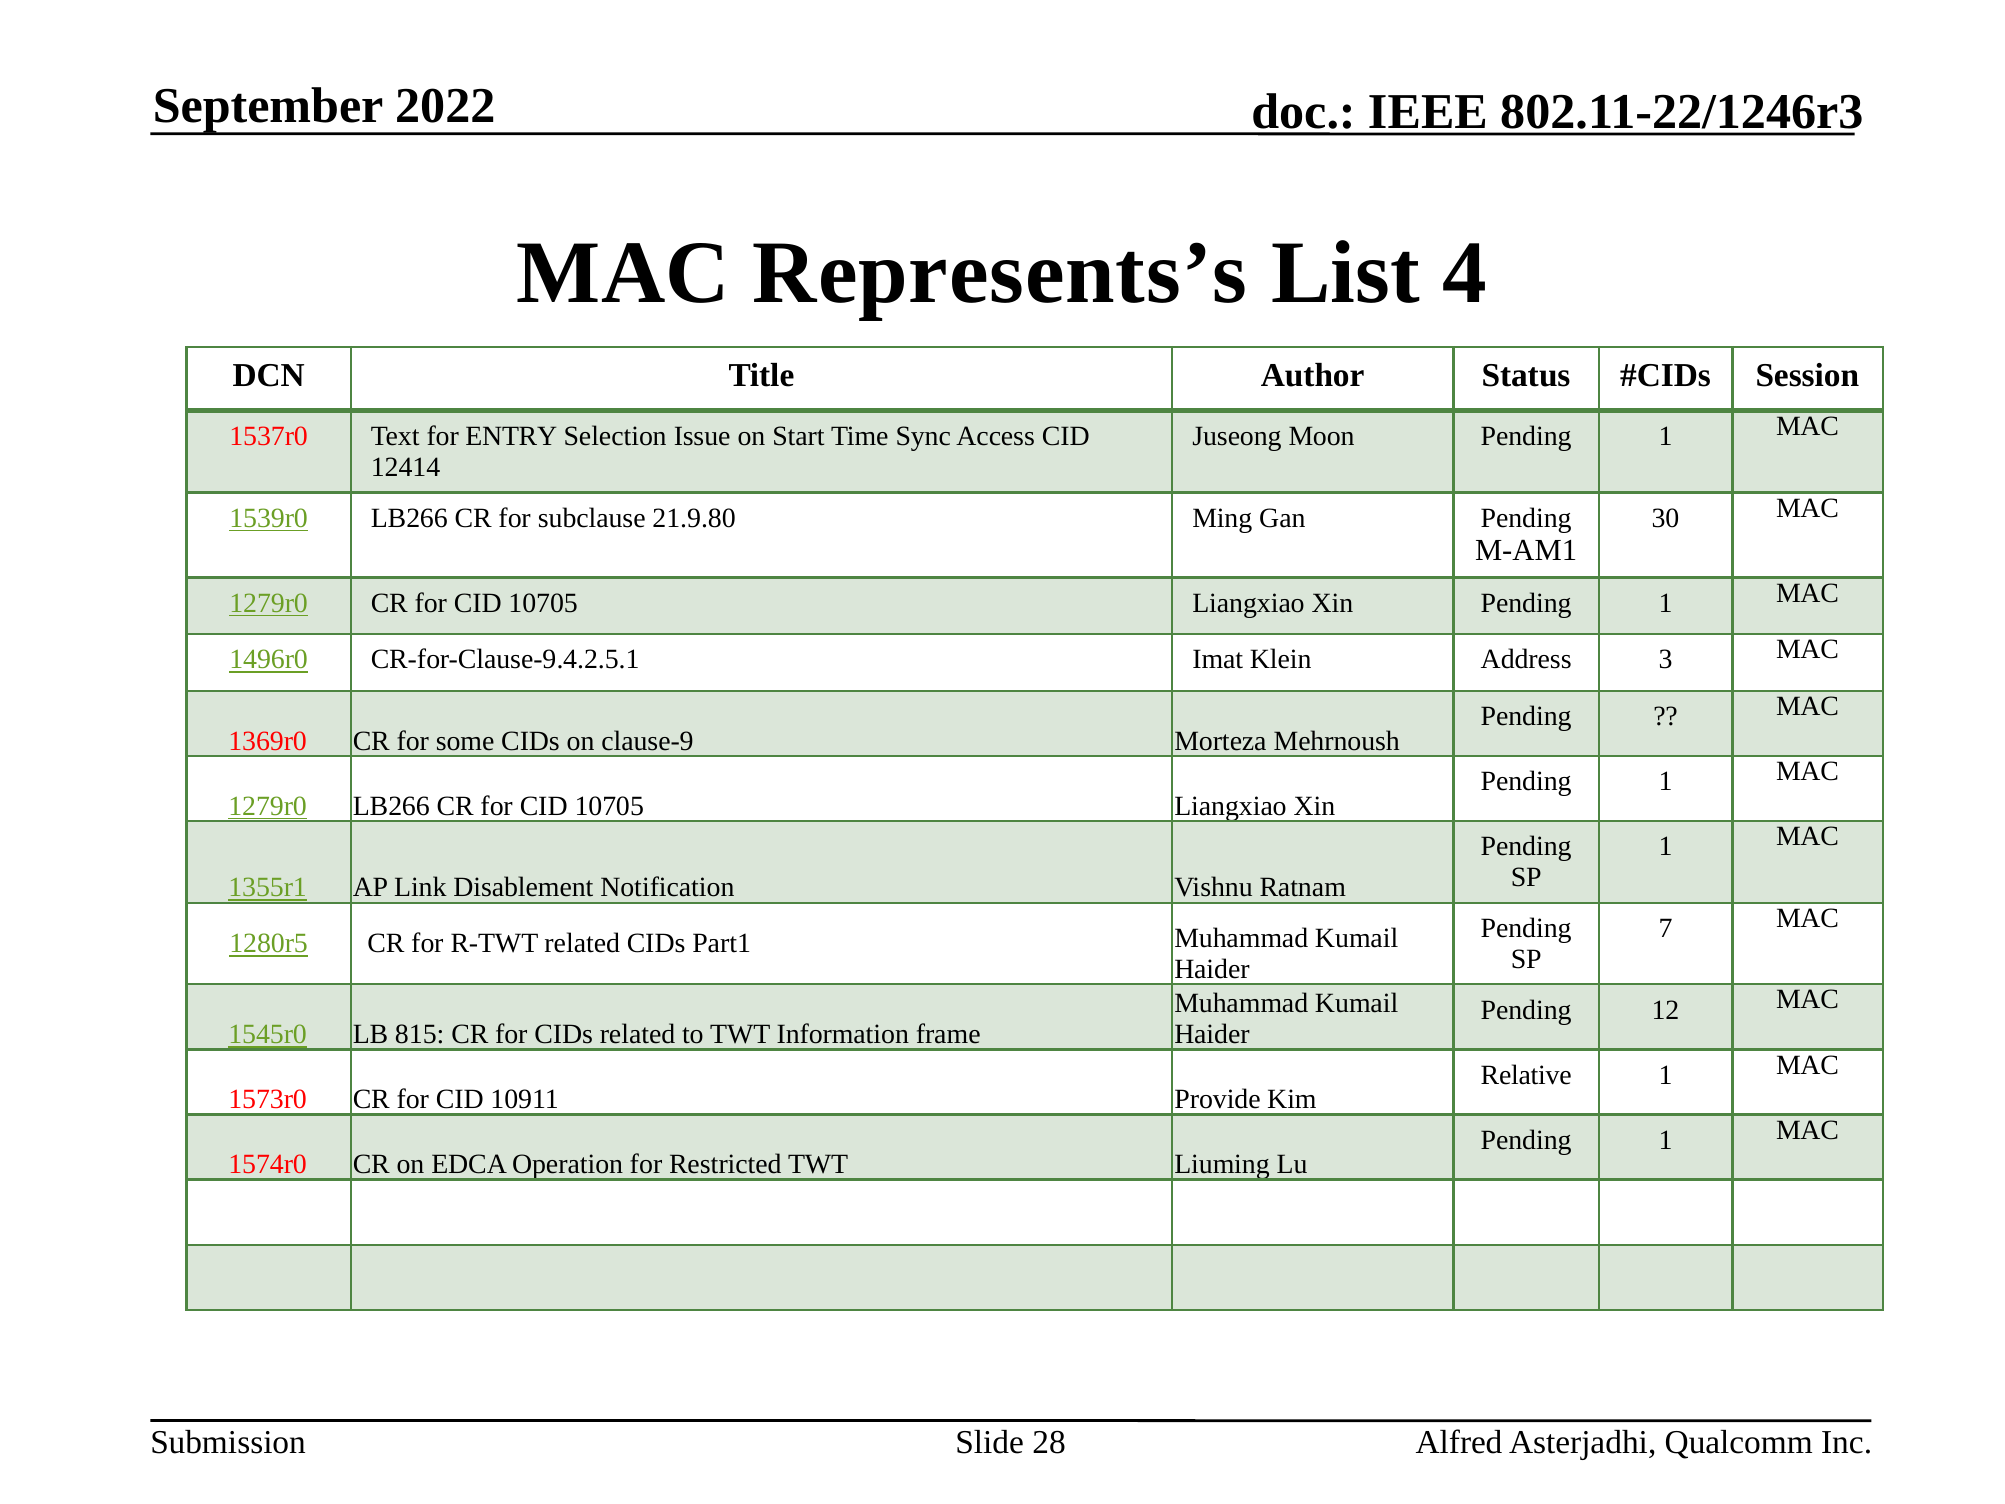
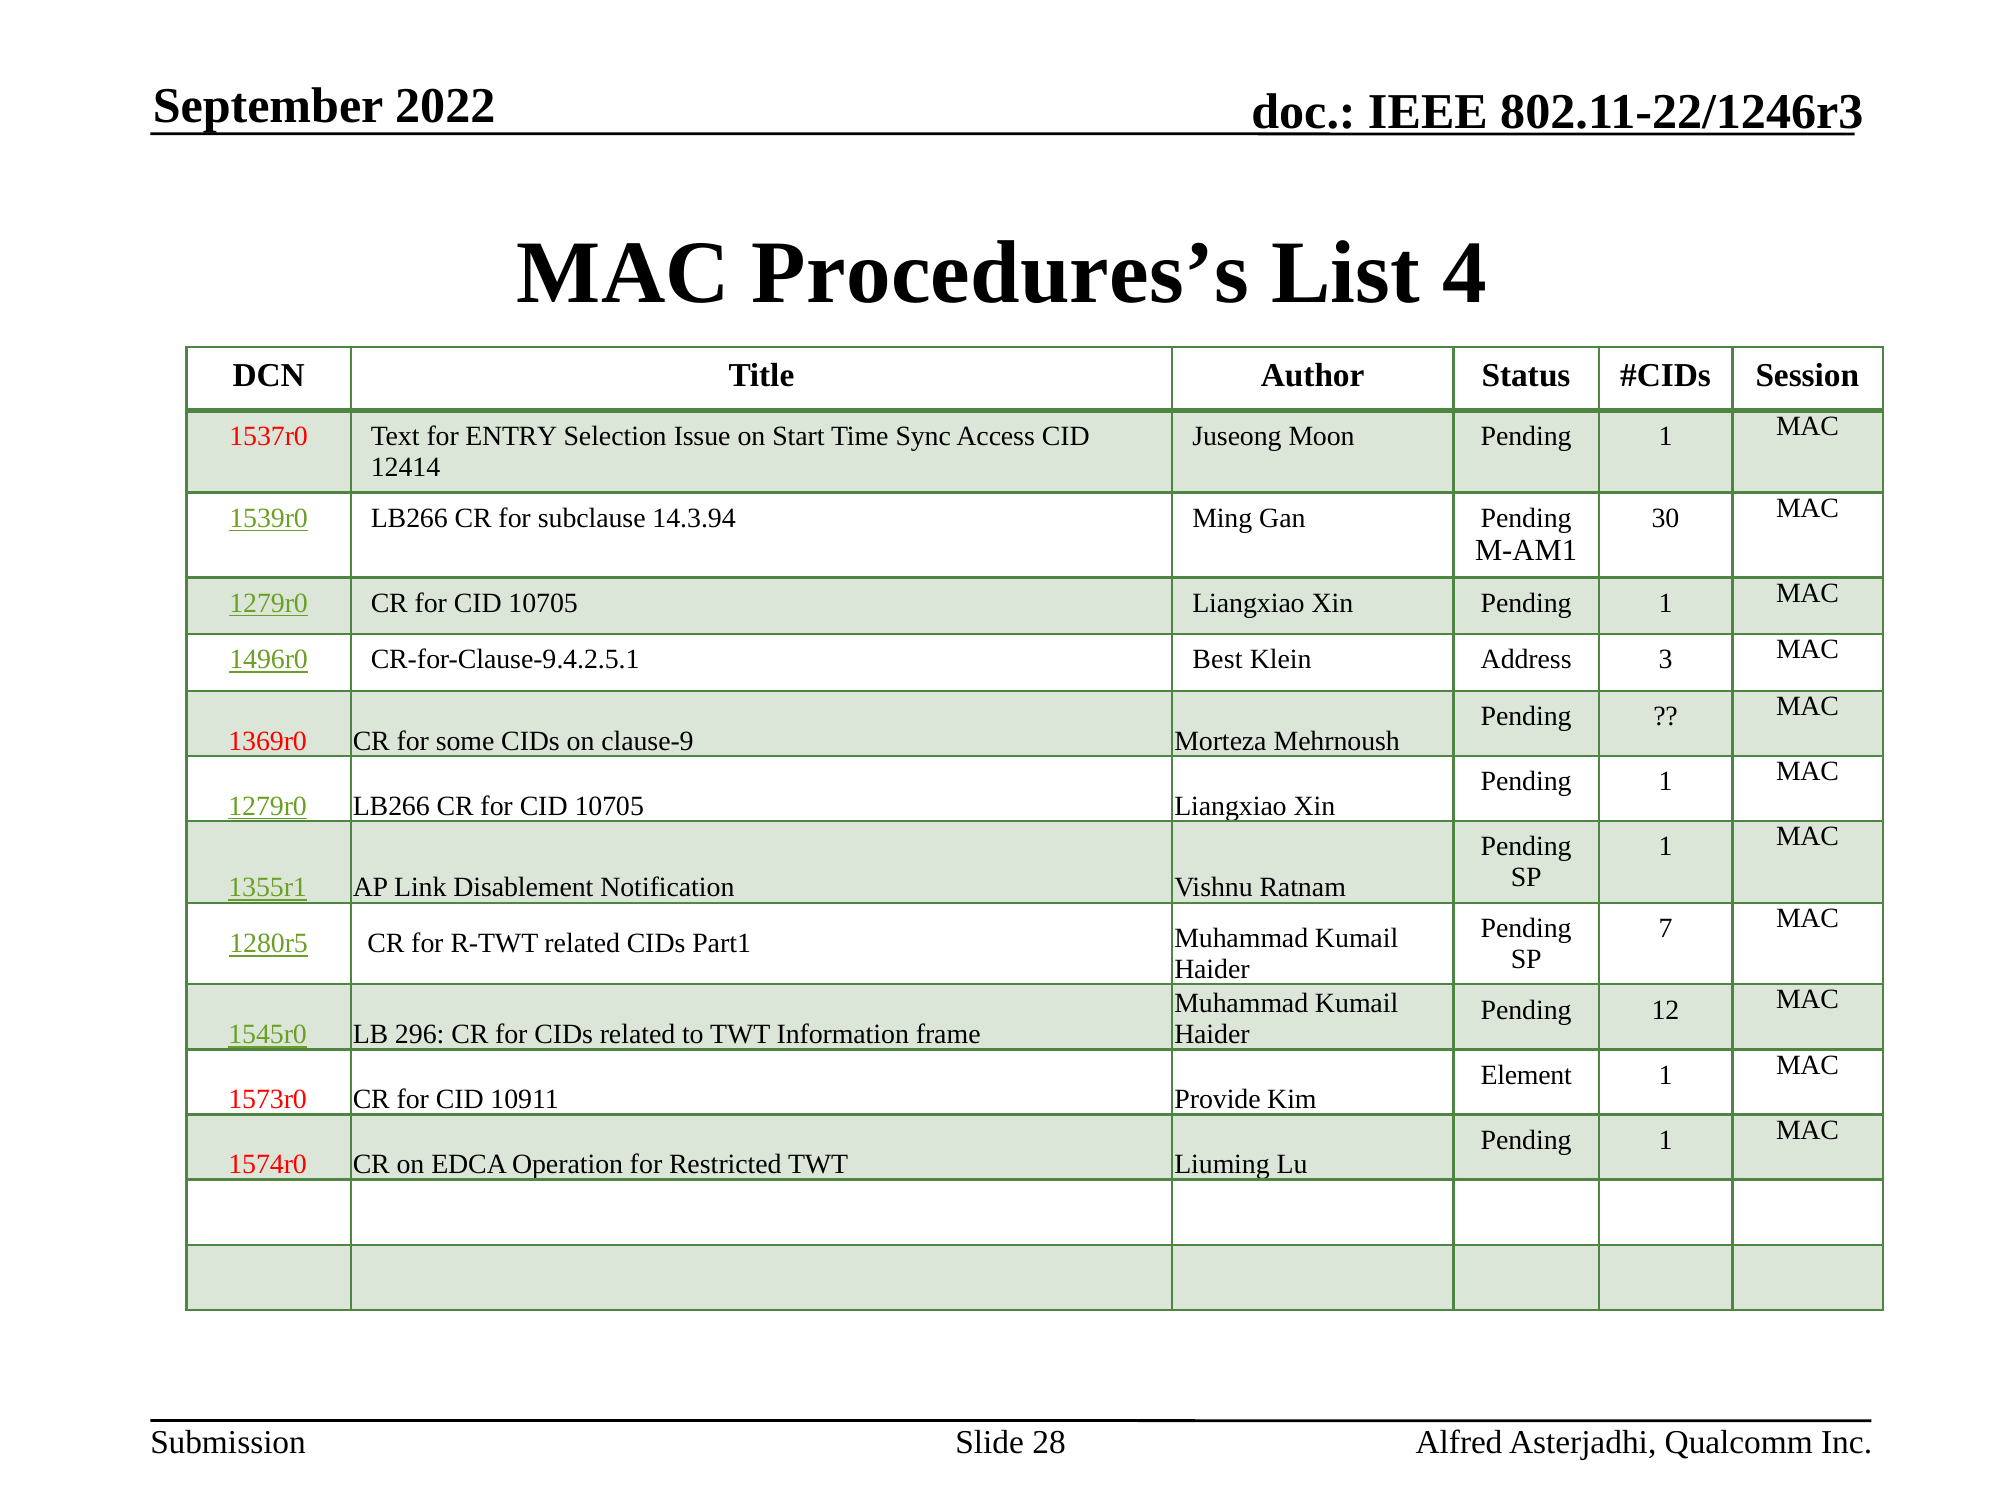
Represents’s: Represents’s -> Procedures’s
21.9.80: 21.9.80 -> 14.3.94
Imat: Imat -> Best
815: 815 -> 296
Relative: Relative -> Element
